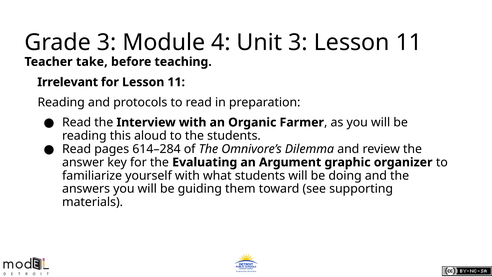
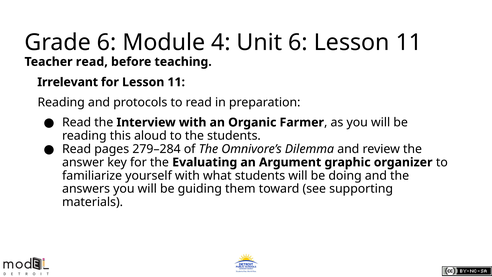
Grade 3: 3 -> 6
Unit 3: 3 -> 6
Teacher take: take -> read
614–284: 614–284 -> 279–284
